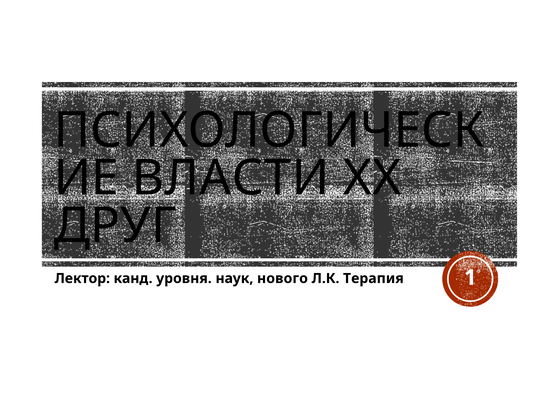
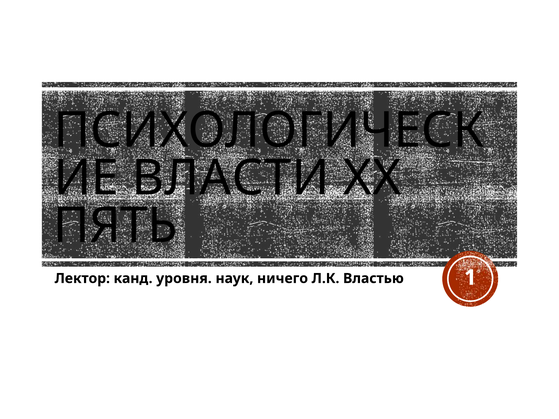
ДРУГ: ДРУГ -> ПЯТЬ
нового: нового -> ничего
Терапия: Терапия -> Властью
